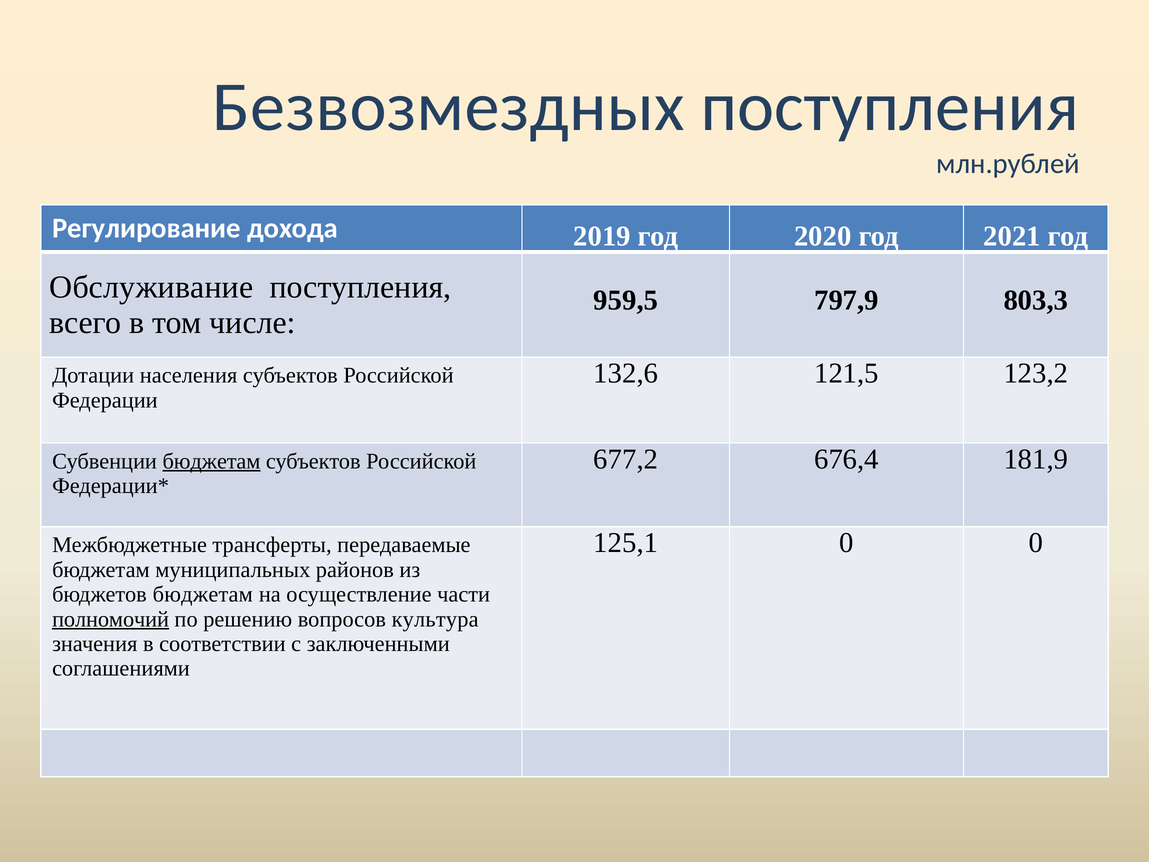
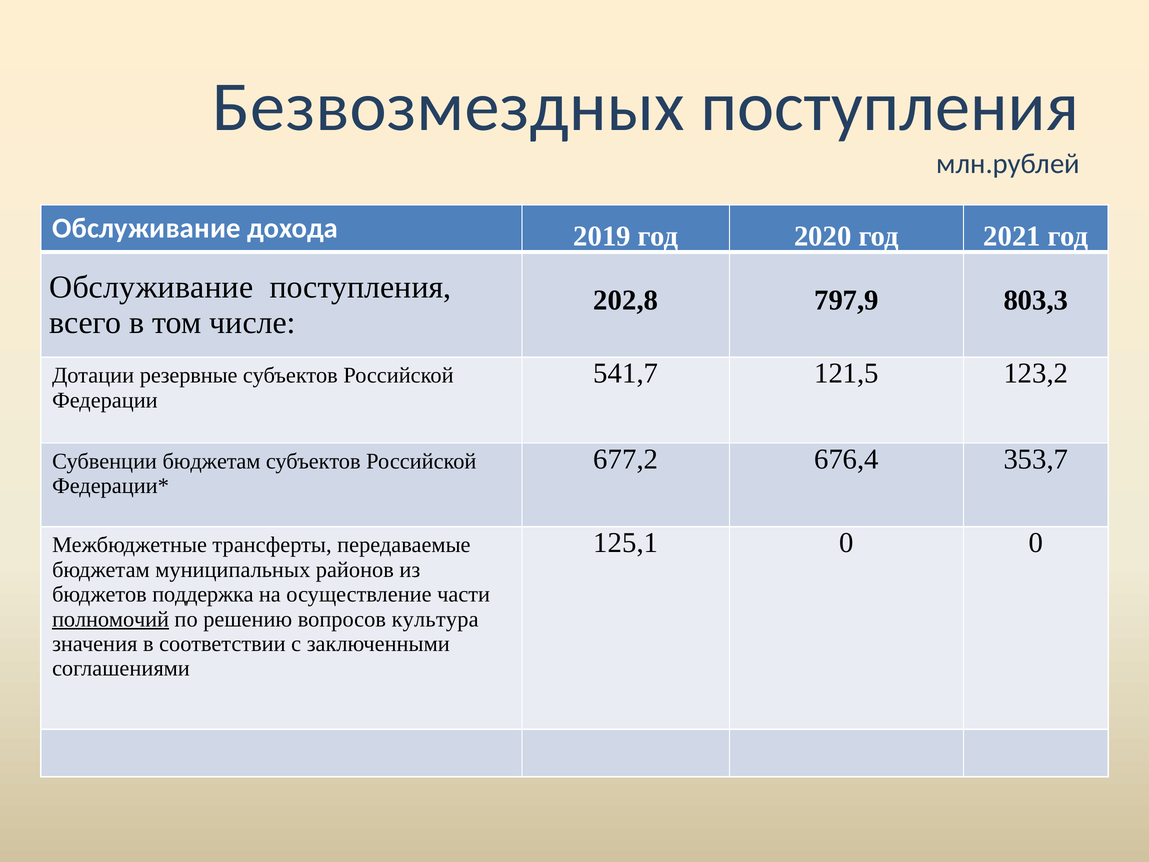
Регулирование at (146, 228): Регулирование -> Обслуживание
959,5: 959,5 -> 202,8
132,6: 132,6 -> 541,7
населения: населения -> резервные
181,9: 181,9 -> 353,7
бюджетам at (212, 461) underline: present -> none
бюджетов бюджетам: бюджетам -> поддержка
